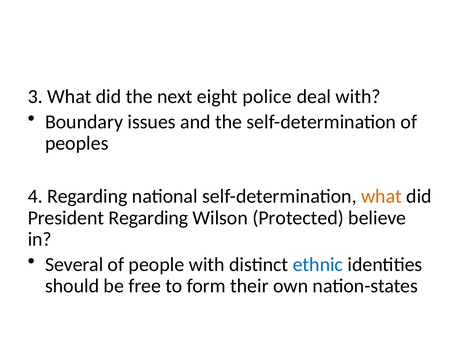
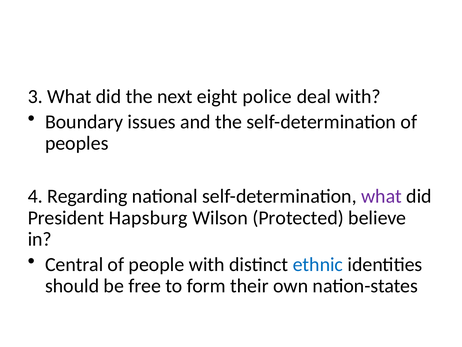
what at (381, 196) colour: orange -> purple
President Regarding: Regarding -> Hapsburg
Several: Several -> Central
